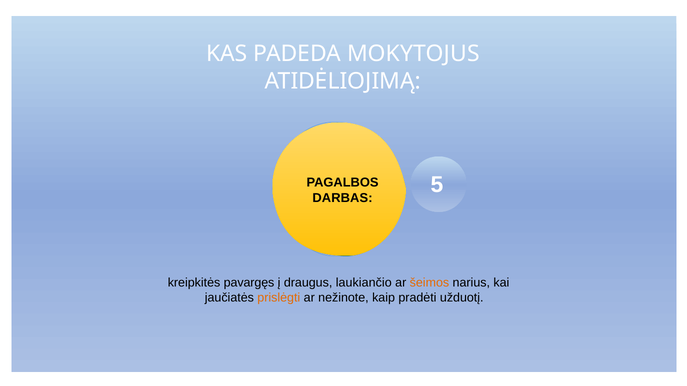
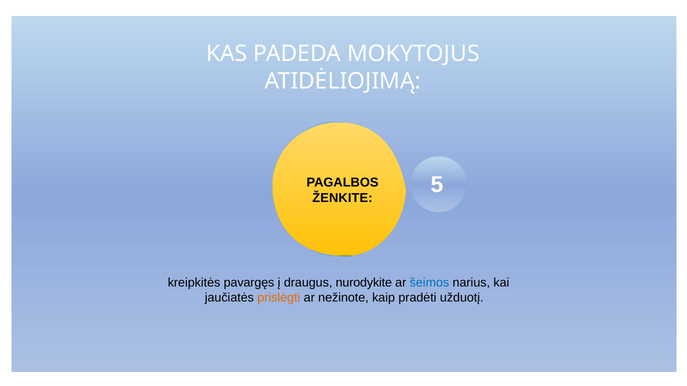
DARBAS: DARBAS -> ŽENKITE
laukiančio: laukiančio -> nurodykite
šeimos colour: orange -> blue
